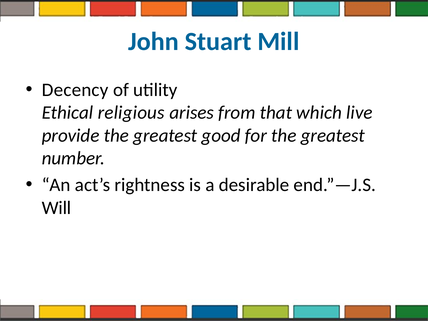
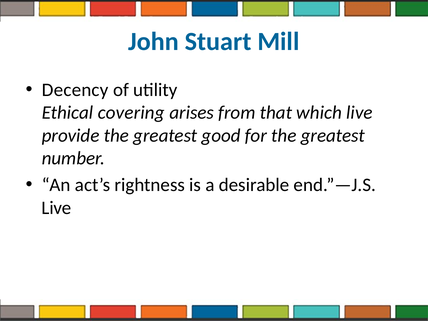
religious: religious -> covering
Will at (56, 208): Will -> Live
